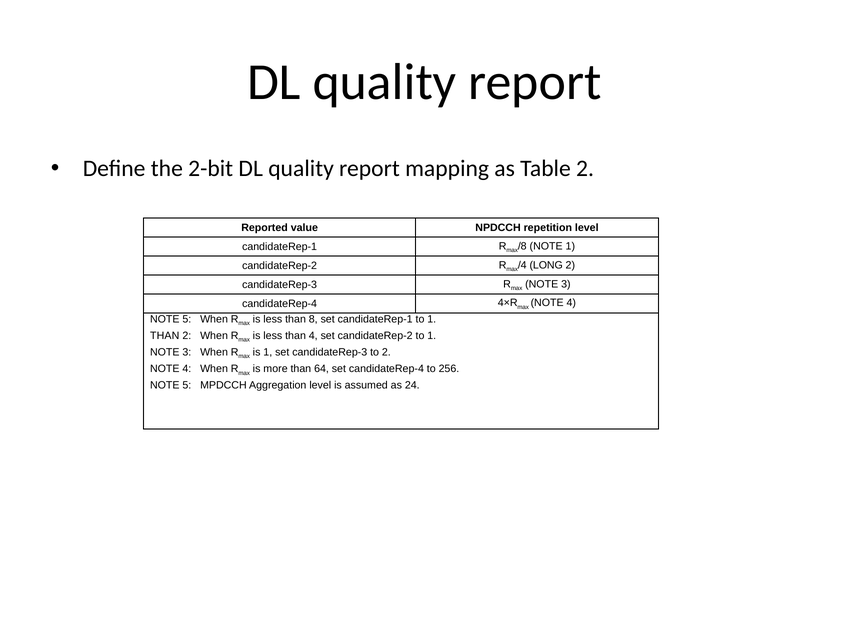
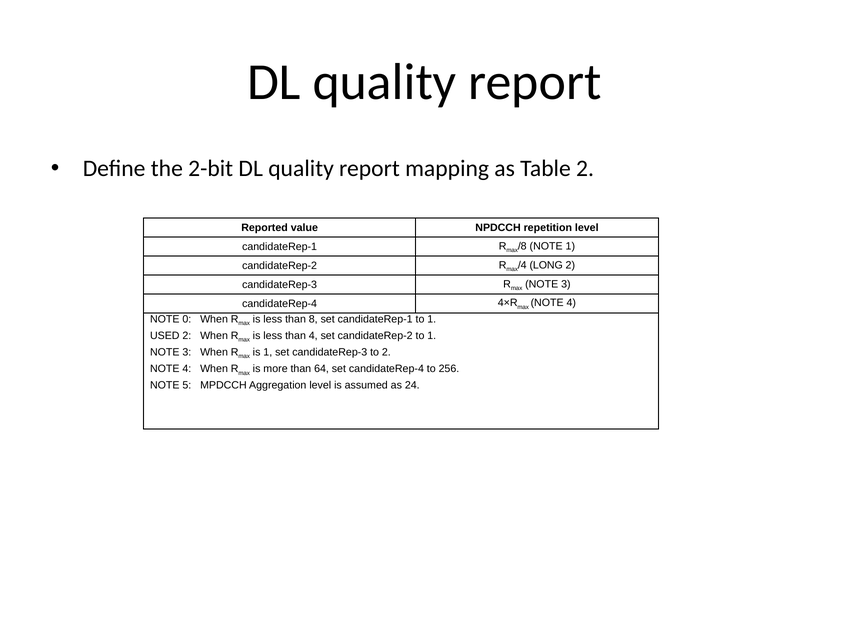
5 at (187, 319): 5 -> 0
THAN at (165, 336): THAN -> USED
